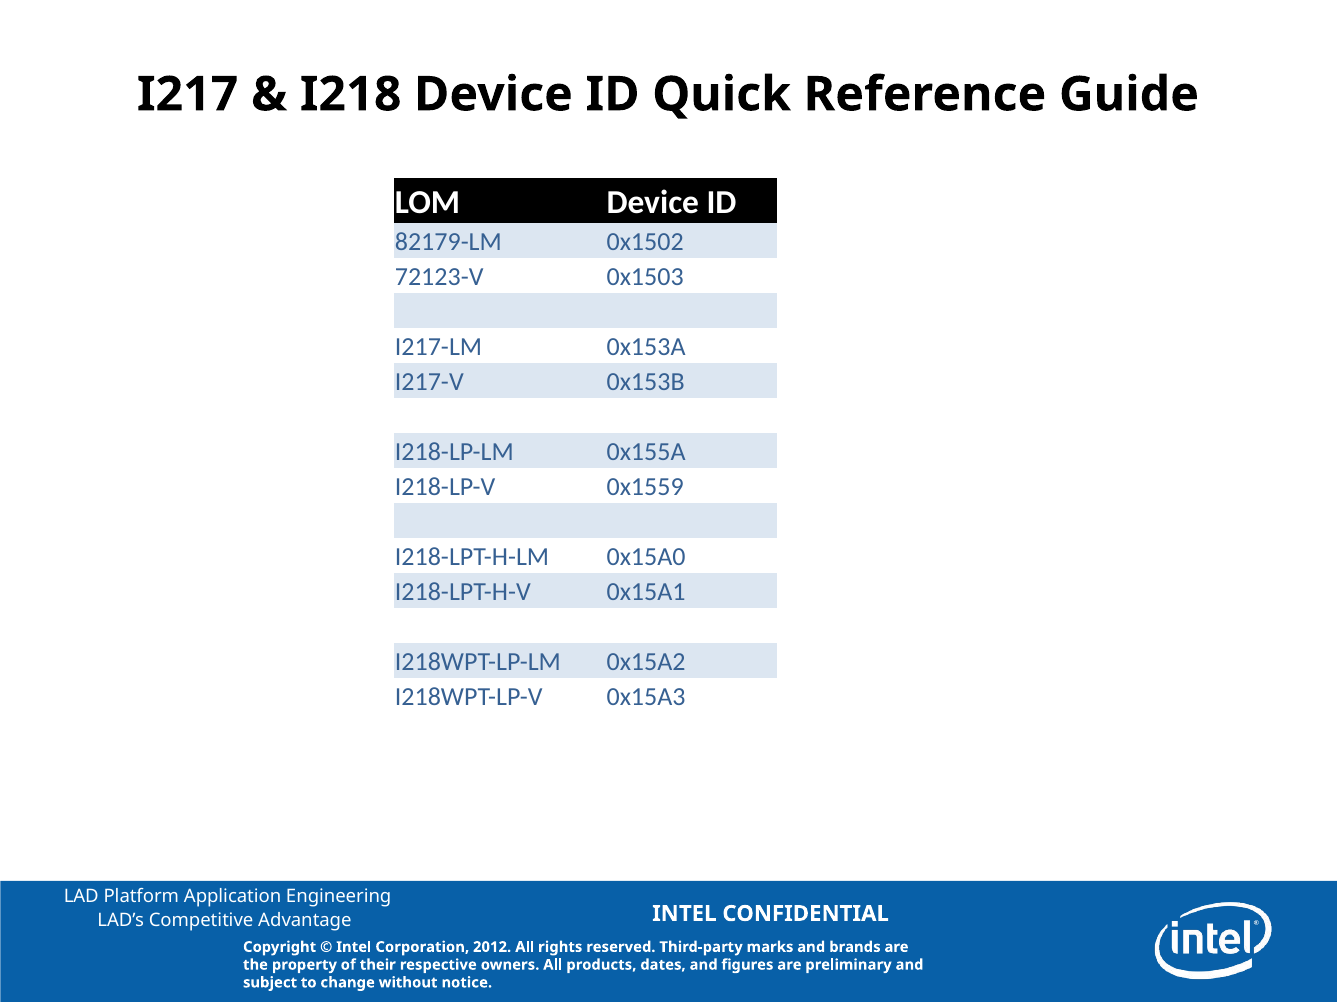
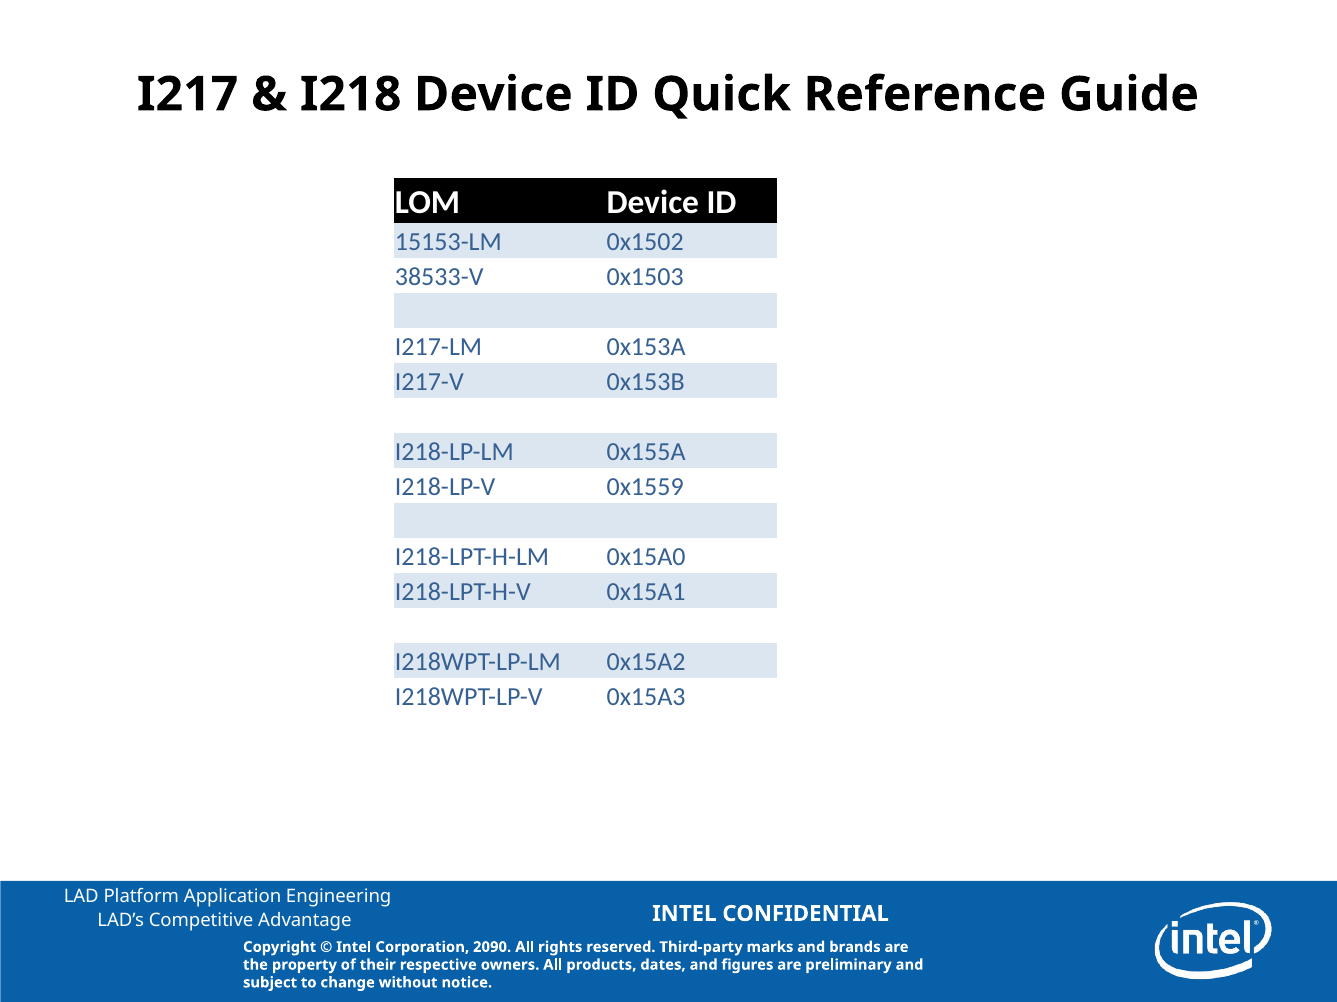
82179-LM: 82179-LM -> 15153-LM
72123-V: 72123-V -> 38533-V
2012: 2012 -> 2090
